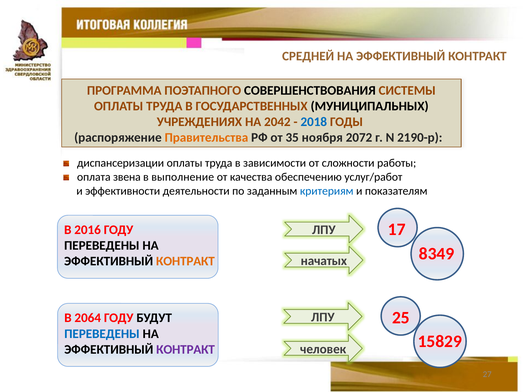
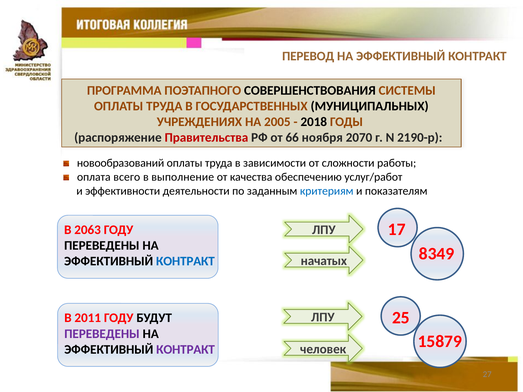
СРЕДНЕЙ: СРЕДНЕЙ -> ПЕРЕВОД
2042: 2042 -> 2005
2018 colour: blue -> black
Правительства colour: orange -> red
35: 35 -> 66
2072: 2072 -> 2070
диспансеризации: диспансеризации -> новообразований
звена: звена -> всего
2016: 2016 -> 2063
КОНТРАКТ at (185, 261) colour: orange -> blue
2064: 2064 -> 2011
ПЕРЕВЕДЕНЫ at (102, 334) colour: blue -> purple
15829: 15829 -> 15879
